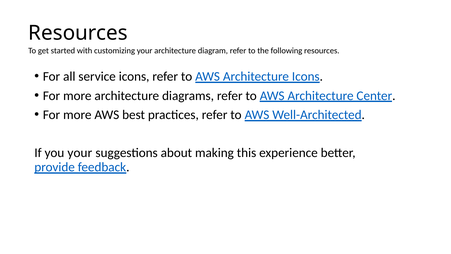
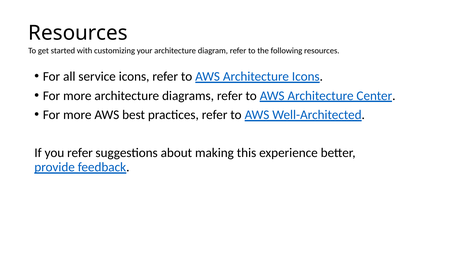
you your: your -> refer
